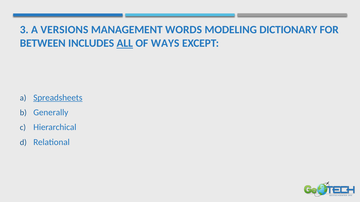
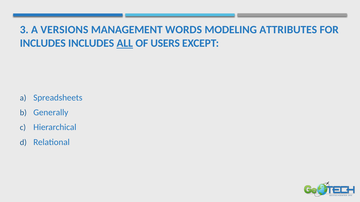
DICTIONARY: DICTIONARY -> ATTRIBUTES
BETWEEN at (43, 43): BETWEEN -> INCLUDES
WAYS: WAYS -> USERS
Spreadsheets underline: present -> none
